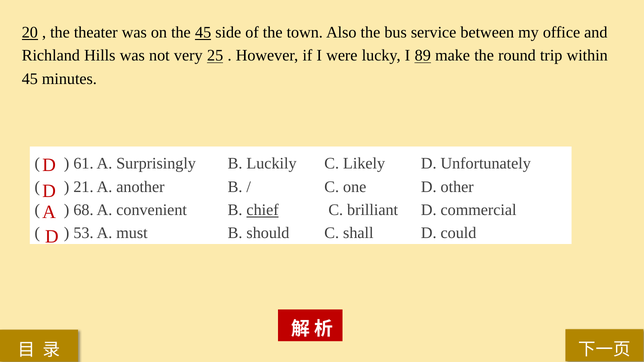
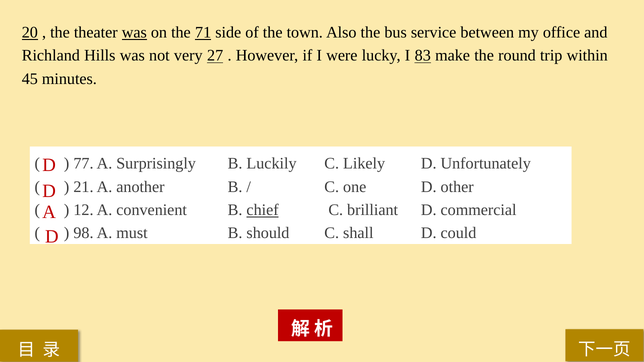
was at (134, 33) underline: none -> present
the 45: 45 -> 71
25: 25 -> 27
89: 89 -> 83
61: 61 -> 77
68: 68 -> 12
53: 53 -> 98
